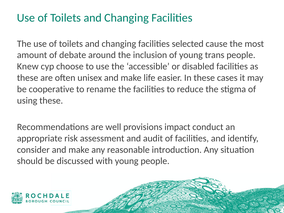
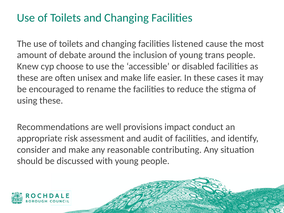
selected: selected -> listened
cooperative: cooperative -> encouraged
introduction: introduction -> contributing
